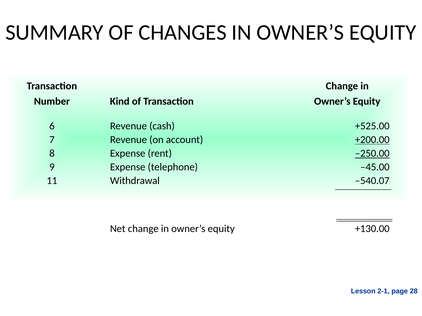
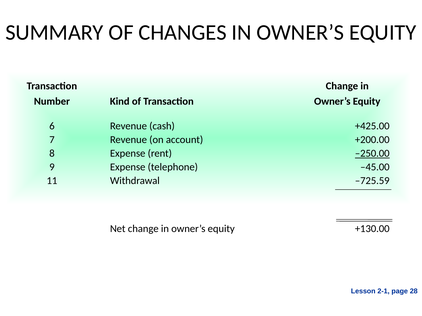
+525.00: +525.00 -> +425.00
+200.00 underline: present -> none
–540.07: –540.07 -> –725.59
